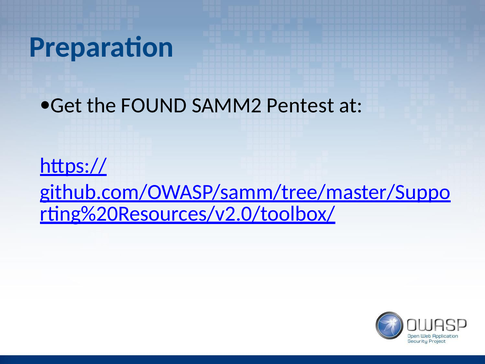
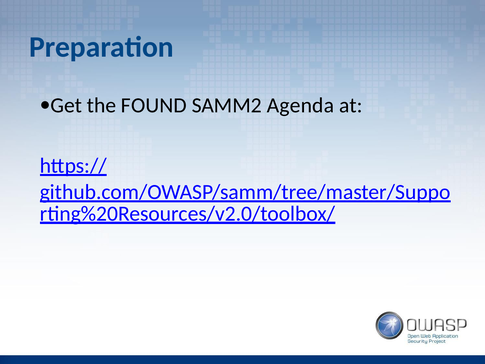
Pentest: Pentest -> Agenda
